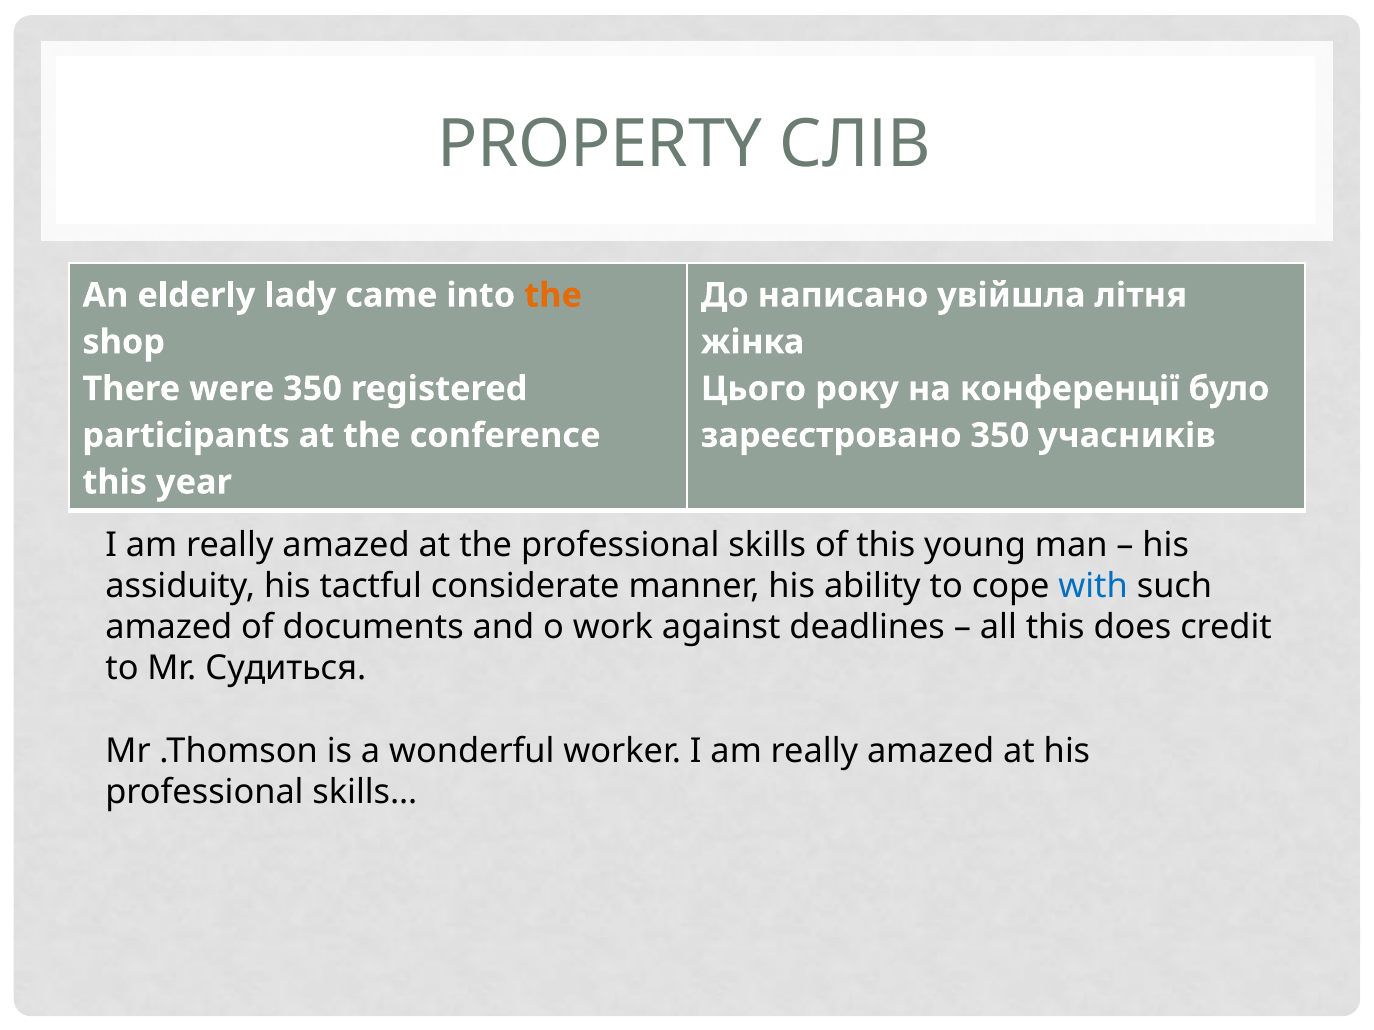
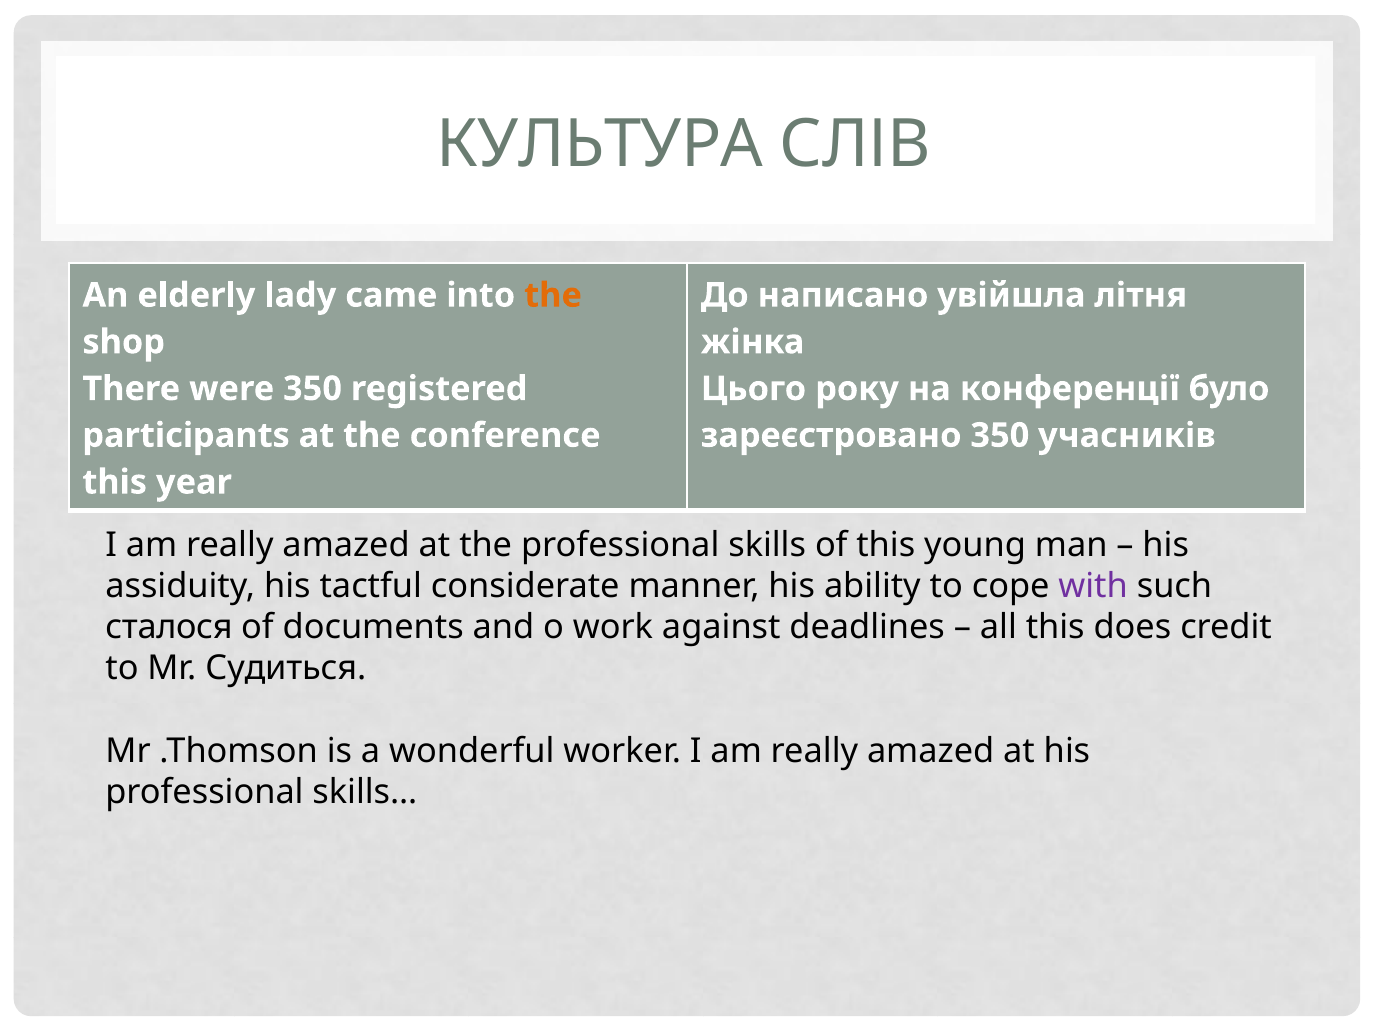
PROPERTY: PROPERTY -> КУЛЬТУРА
with colour: blue -> purple
amazed at (169, 627): amazed -> сталося
